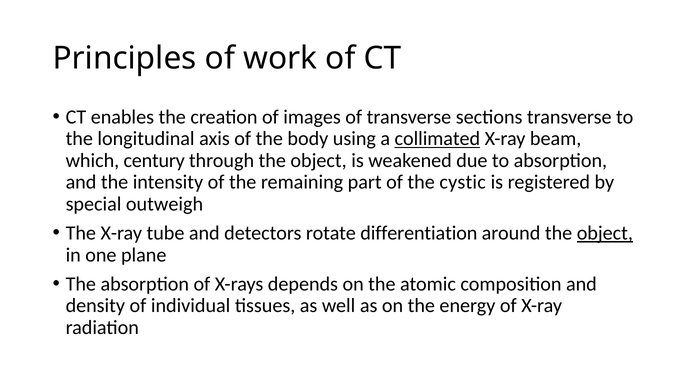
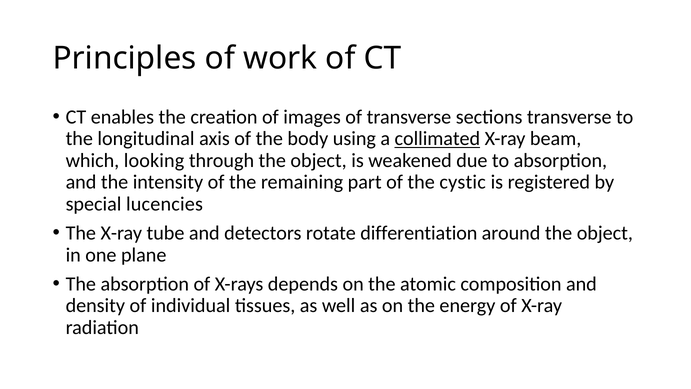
century: century -> looking
outweigh: outweigh -> lucencies
object at (605, 233) underline: present -> none
